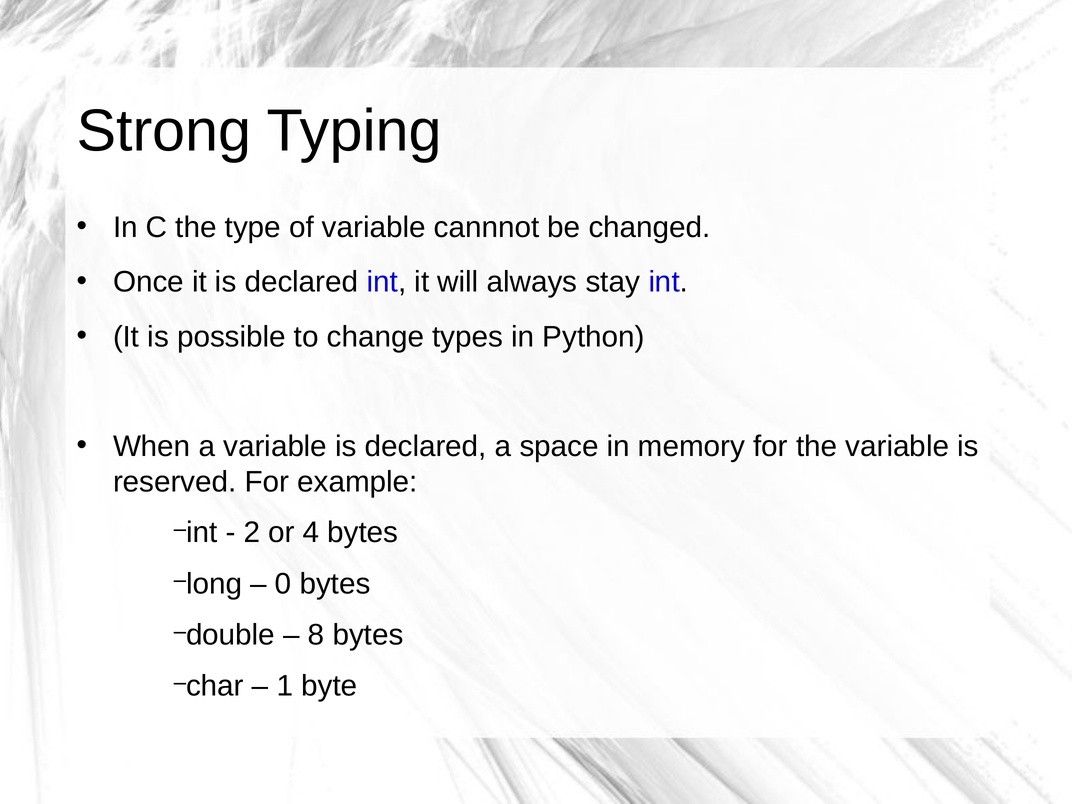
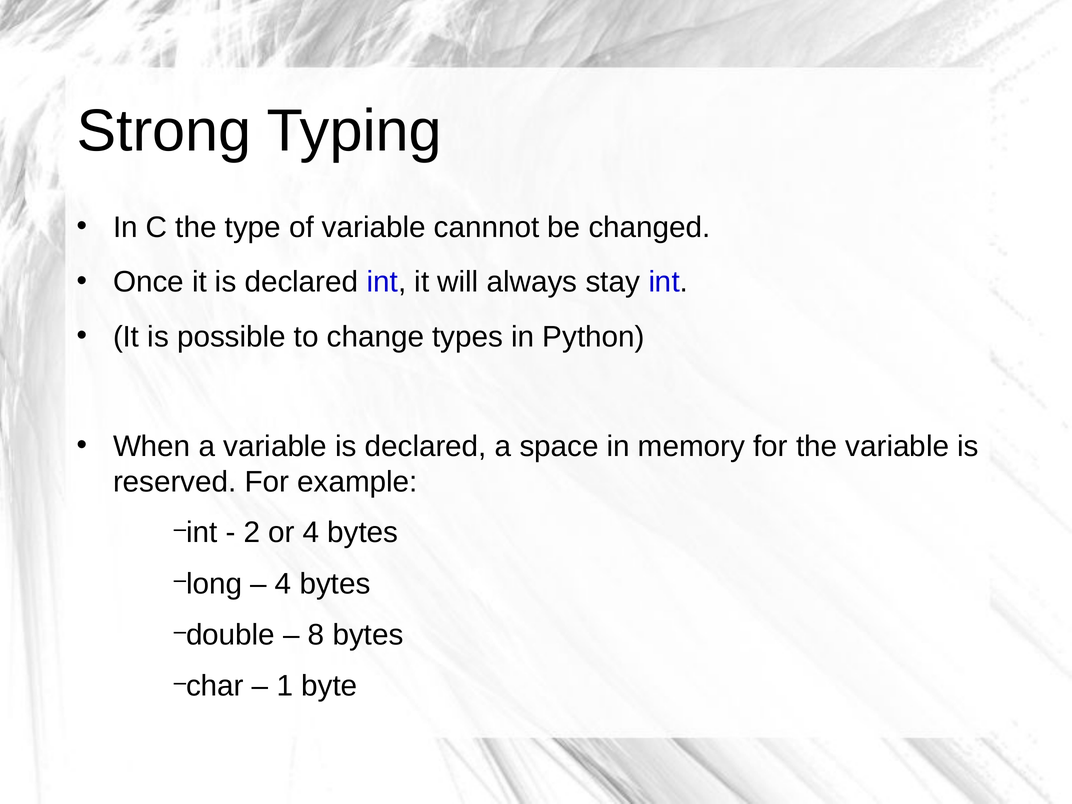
0 at (283, 584): 0 -> 4
